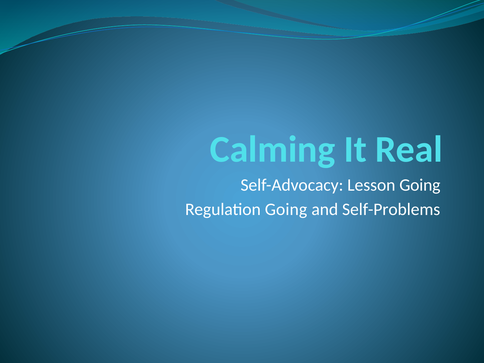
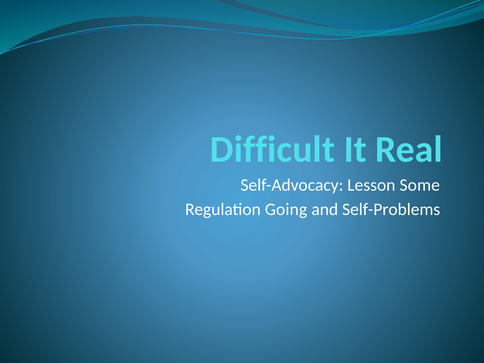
Calming: Calming -> Difficult
Lesson Going: Going -> Some
